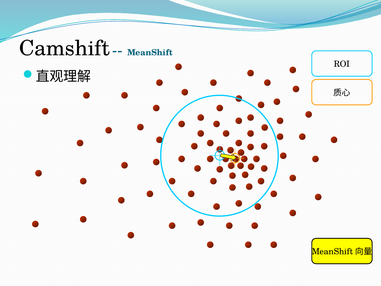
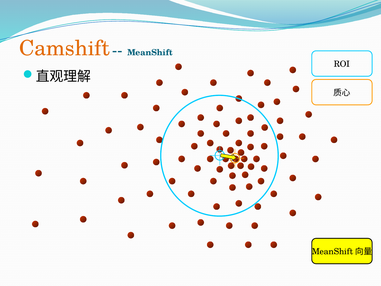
Camshift colour: black -> orange
